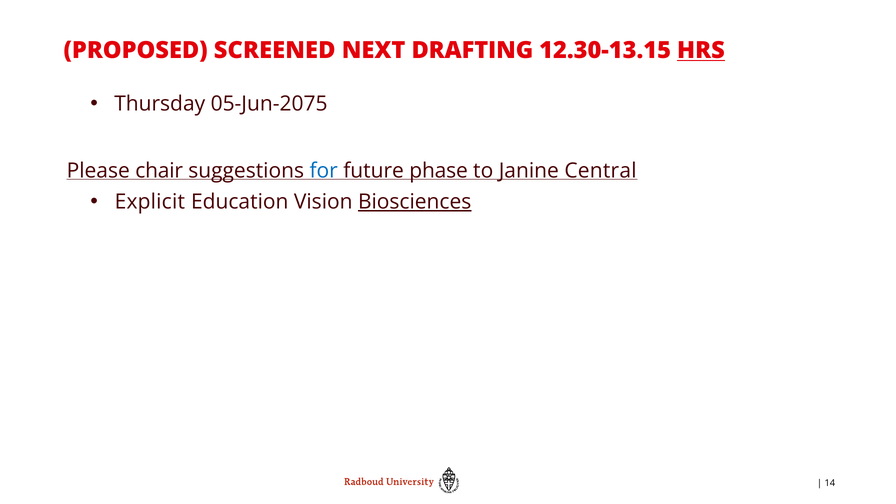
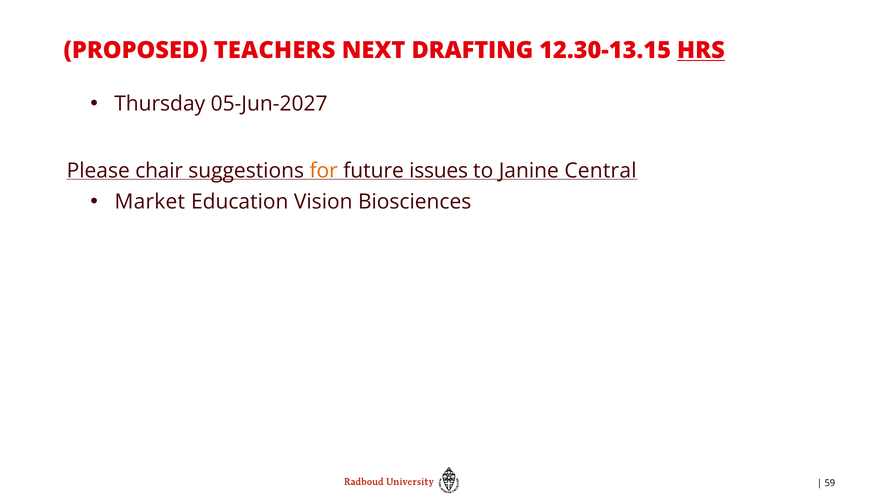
SCREENED: SCREENED -> TEACHERS
05-Jun-2075: 05-Jun-2075 -> 05-Jun-2027
for colour: blue -> orange
phase: phase -> issues
Explicit: Explicit -> Market
Biosciences underline: present -> none
14: 14 -> 59
